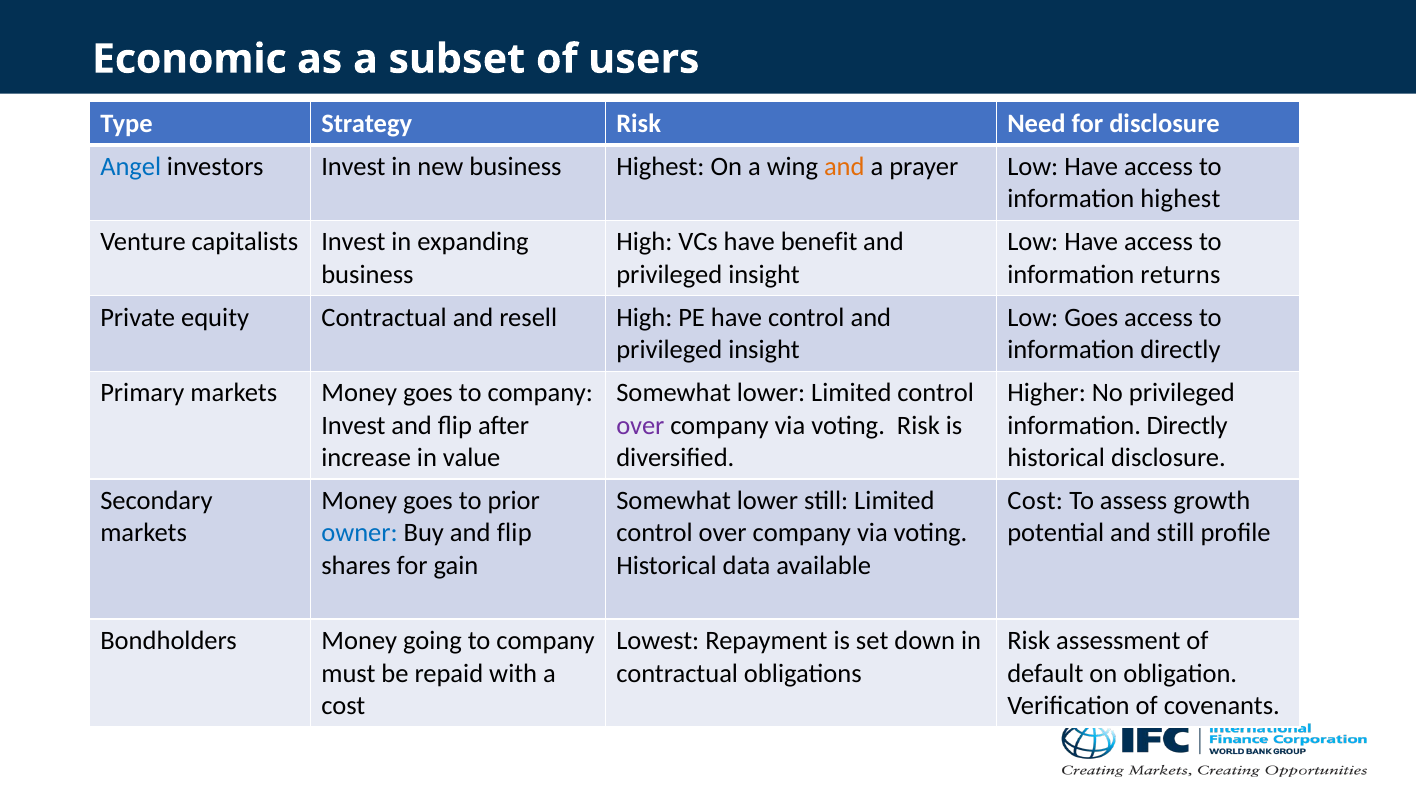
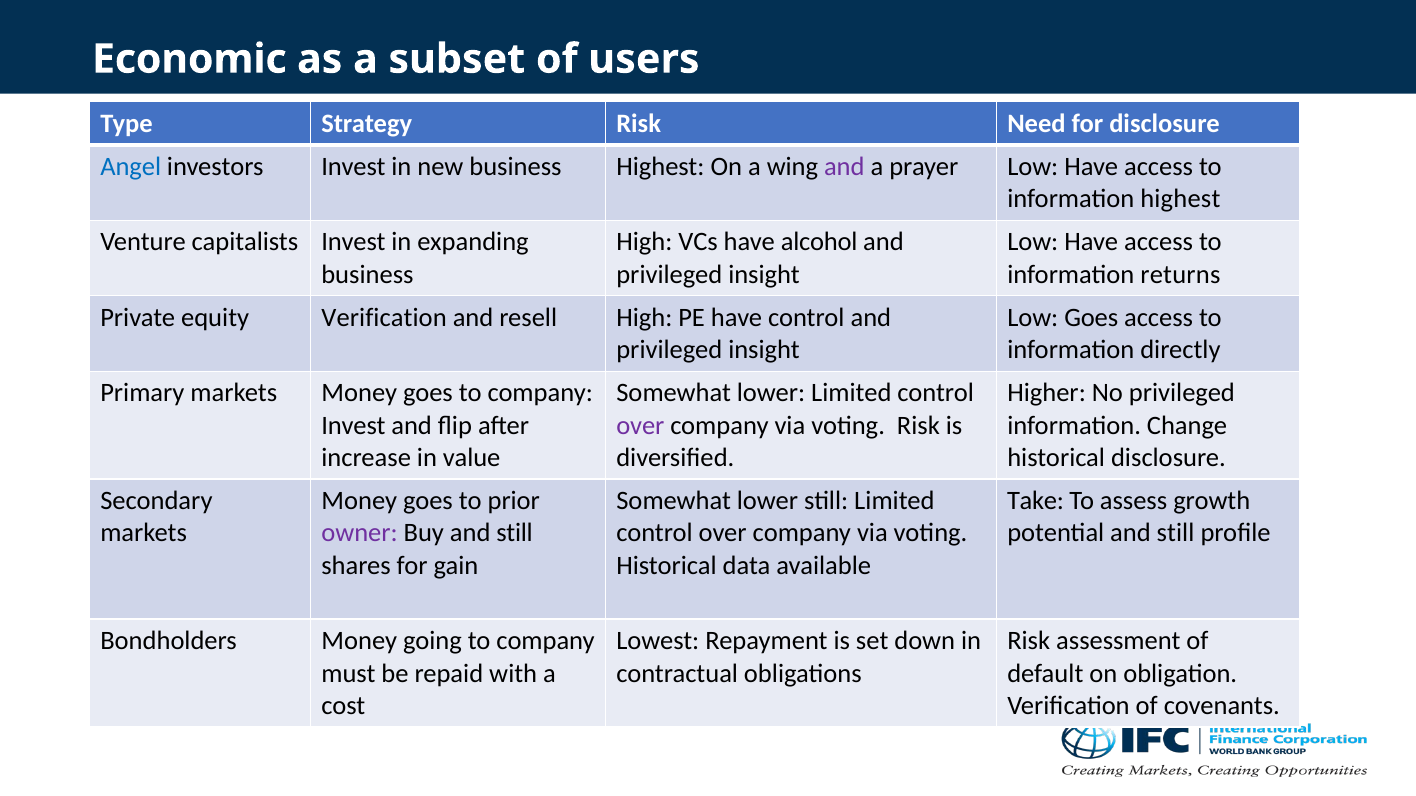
and at (844, 167) colour: orange -> purple
benefit: benefit -> alcohol
equity Contractual: Contractual -> Verification
Directly at (1187, 426): Directly -> Change
Cost at (1035, 501): Cost -> Take
owner colour: blue -> purple
Buy and flip: flip -> still
